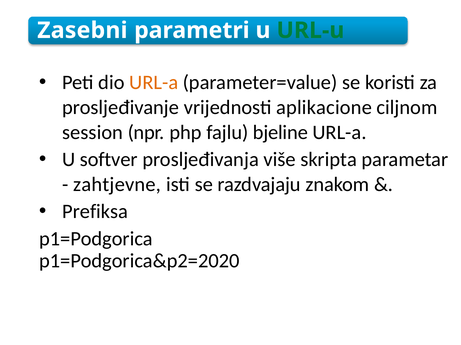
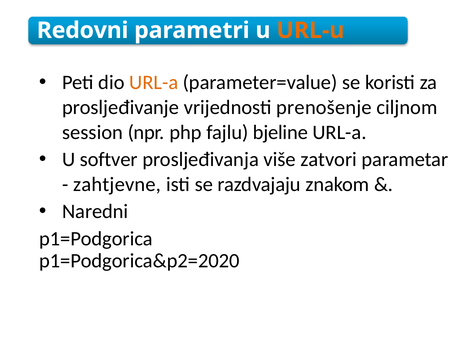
Zasebni: Zasebni -> Redovni
URL-u colour: green -> orange
aplikacione: aplikacione -> prenošenje
skripta: skripta -> zatvori
Prefiksa: Prefiksa -> Naredni
